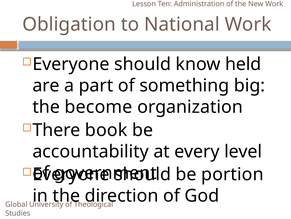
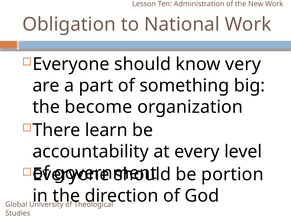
held: held -> very
book: book -> learn
